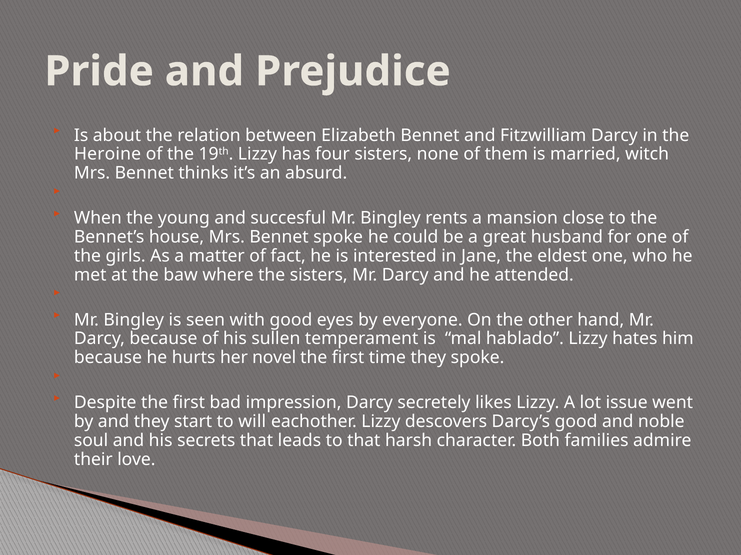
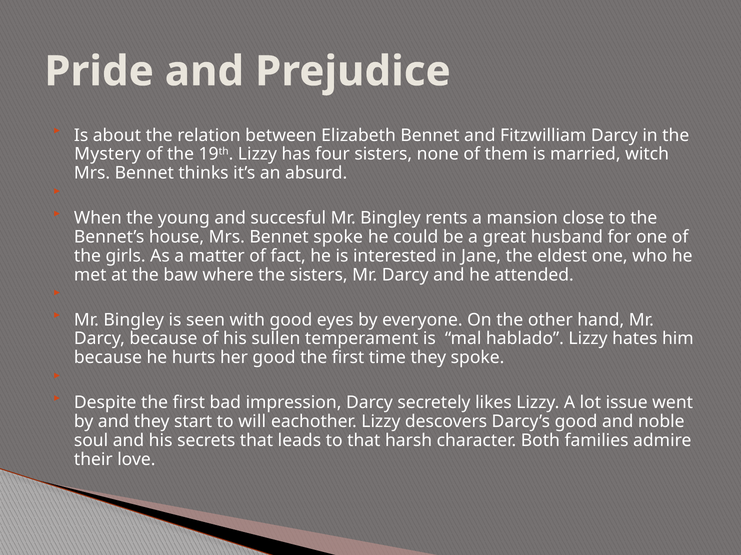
Heroine: Heroine -> Mystery
her novel: novel -> good
